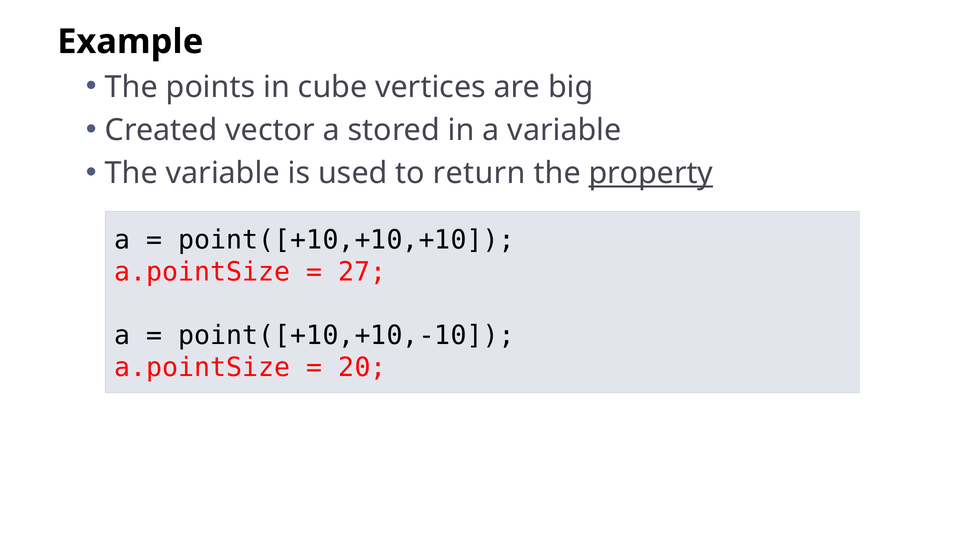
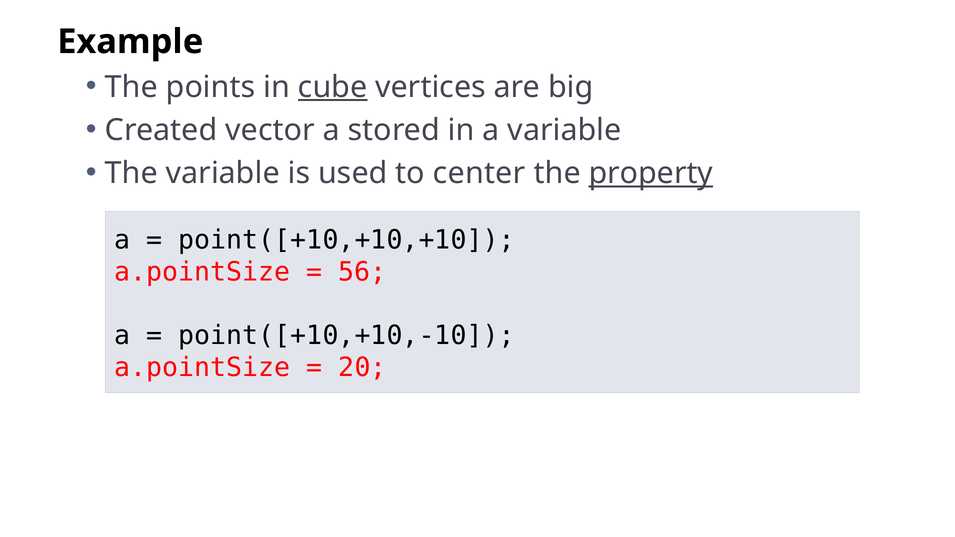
cube underline: none -> present
return: return -> center
27: 27 -> 56
